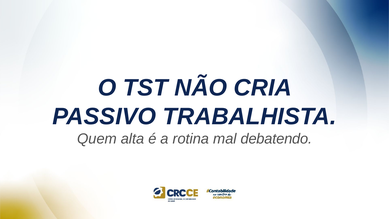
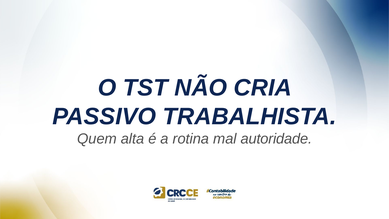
debatendo: debatendo -> autoridade
